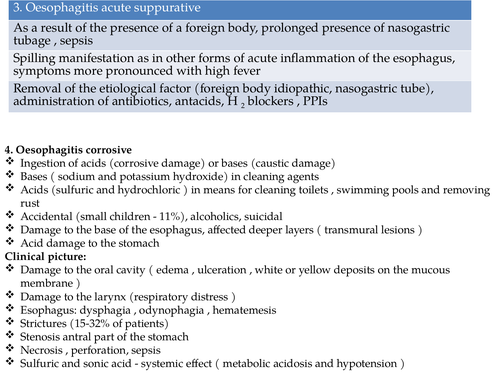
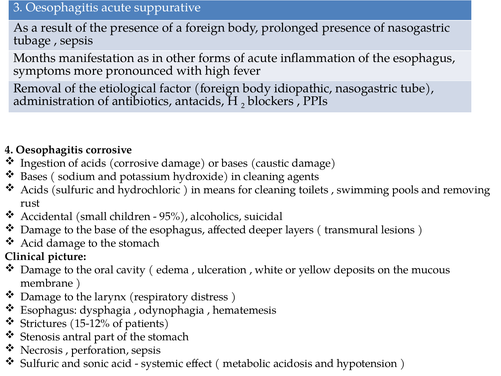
Spilling: Spilling -> Months
11%: 11% -> 95%
15-32%: 15-32% -> 15-12%
